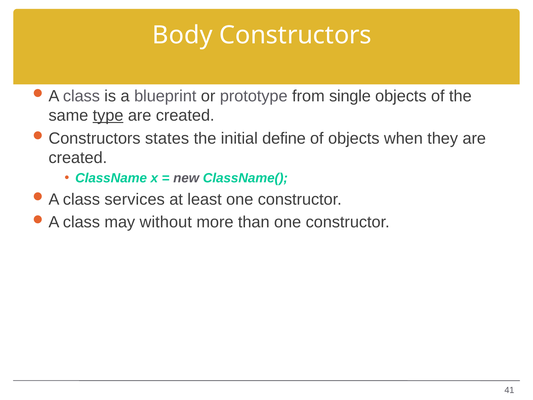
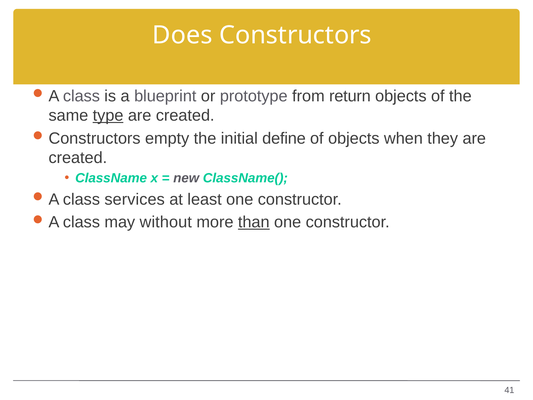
Body: Body -> Does
single: single -> return
states: states -> empty
than underline: none -> present
